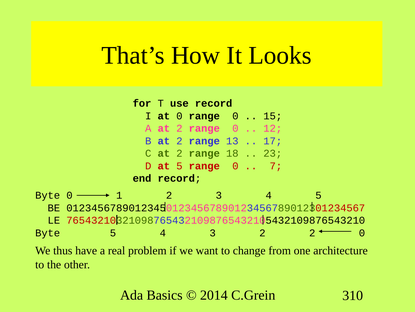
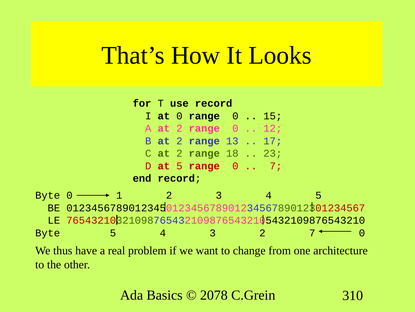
2 2: 2 -> 7
2014: 2014 -> 2078
